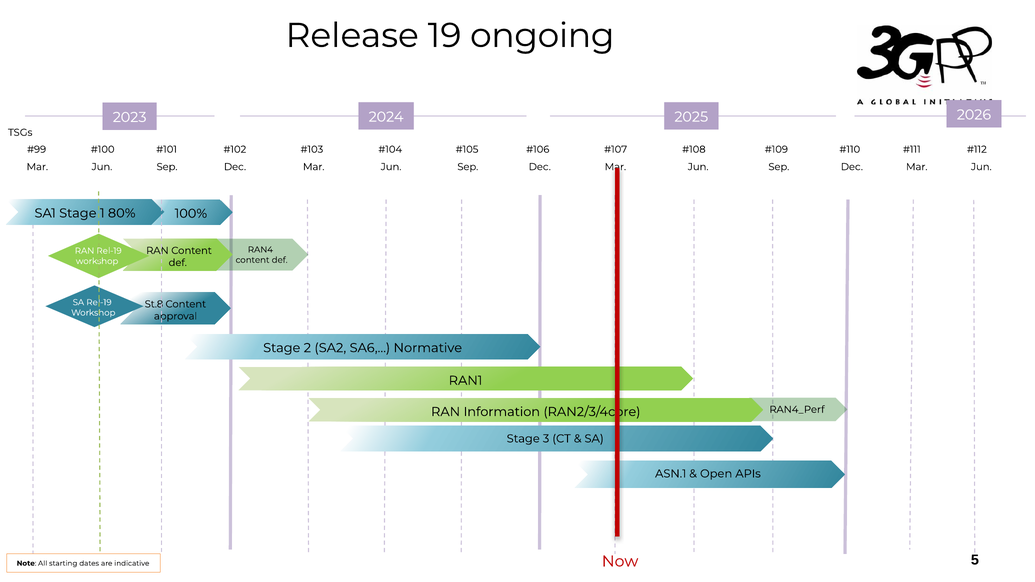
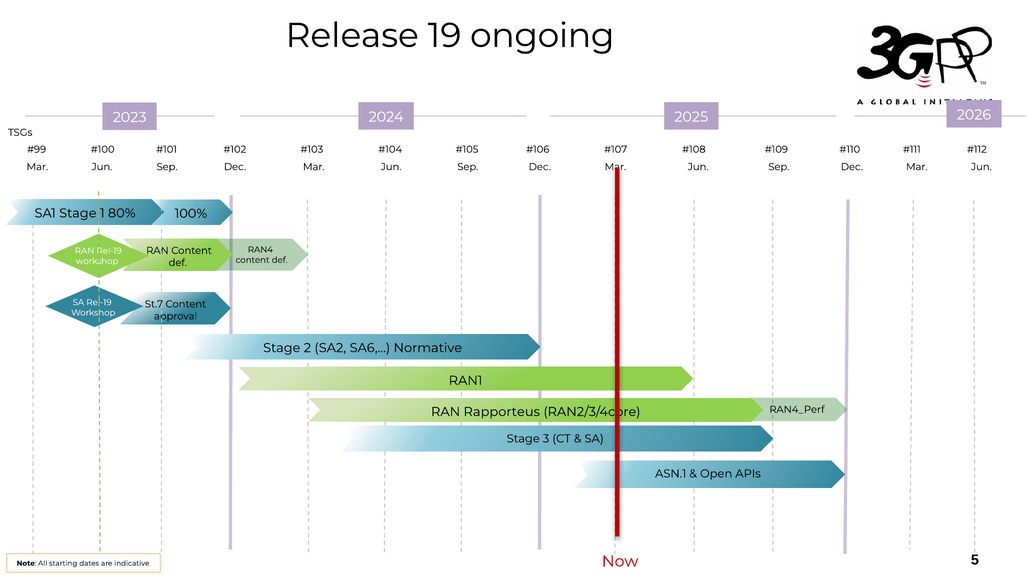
St.8: St.8 -> St.7
Information: Information -> Rapporteus
